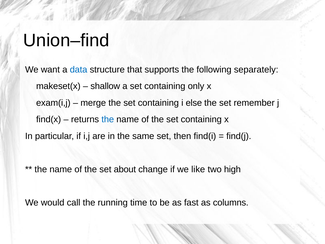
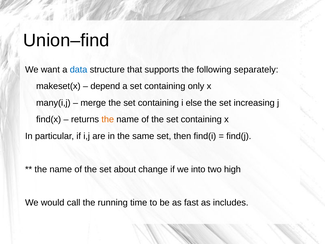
shallow: shallow -> depend
exam(i,j: exam(i,j -> many(i,j
remember: remember -> increasing
the at (108, 119) colour: blue -> orange
like: like -> into
columns: columns -> includes
